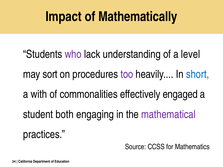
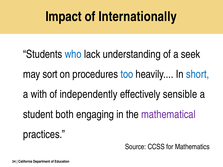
Mathematically: Mathematically -> Internationally
who colour: purple -> blue
level: level -> seek
too colour: purple -> blue
commonalities: commonalities -> independently
engaged: engaged -> sensible
